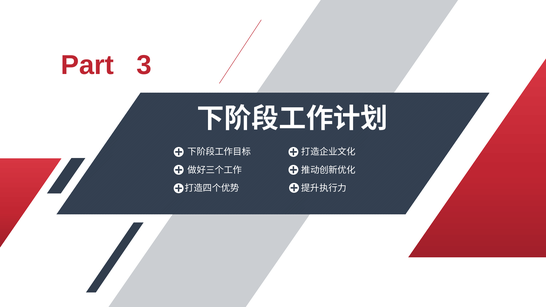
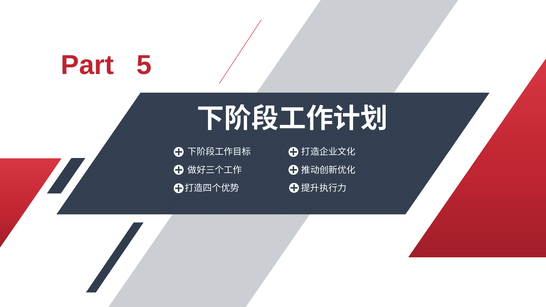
3: 3 -> 5
